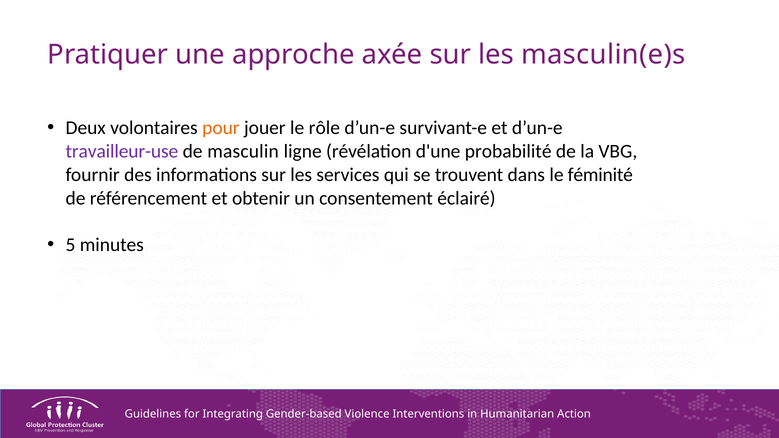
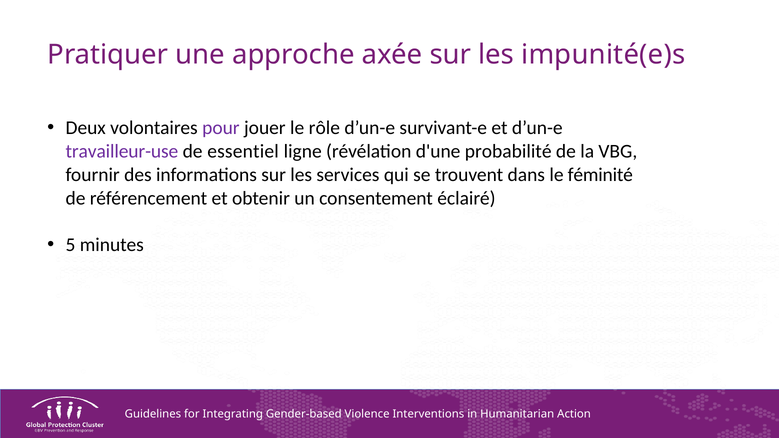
masculin(e)s: masculin(e)s -> impunité(e)s
pour colour: orange -> purple
masculin: masculin -> essentiel
